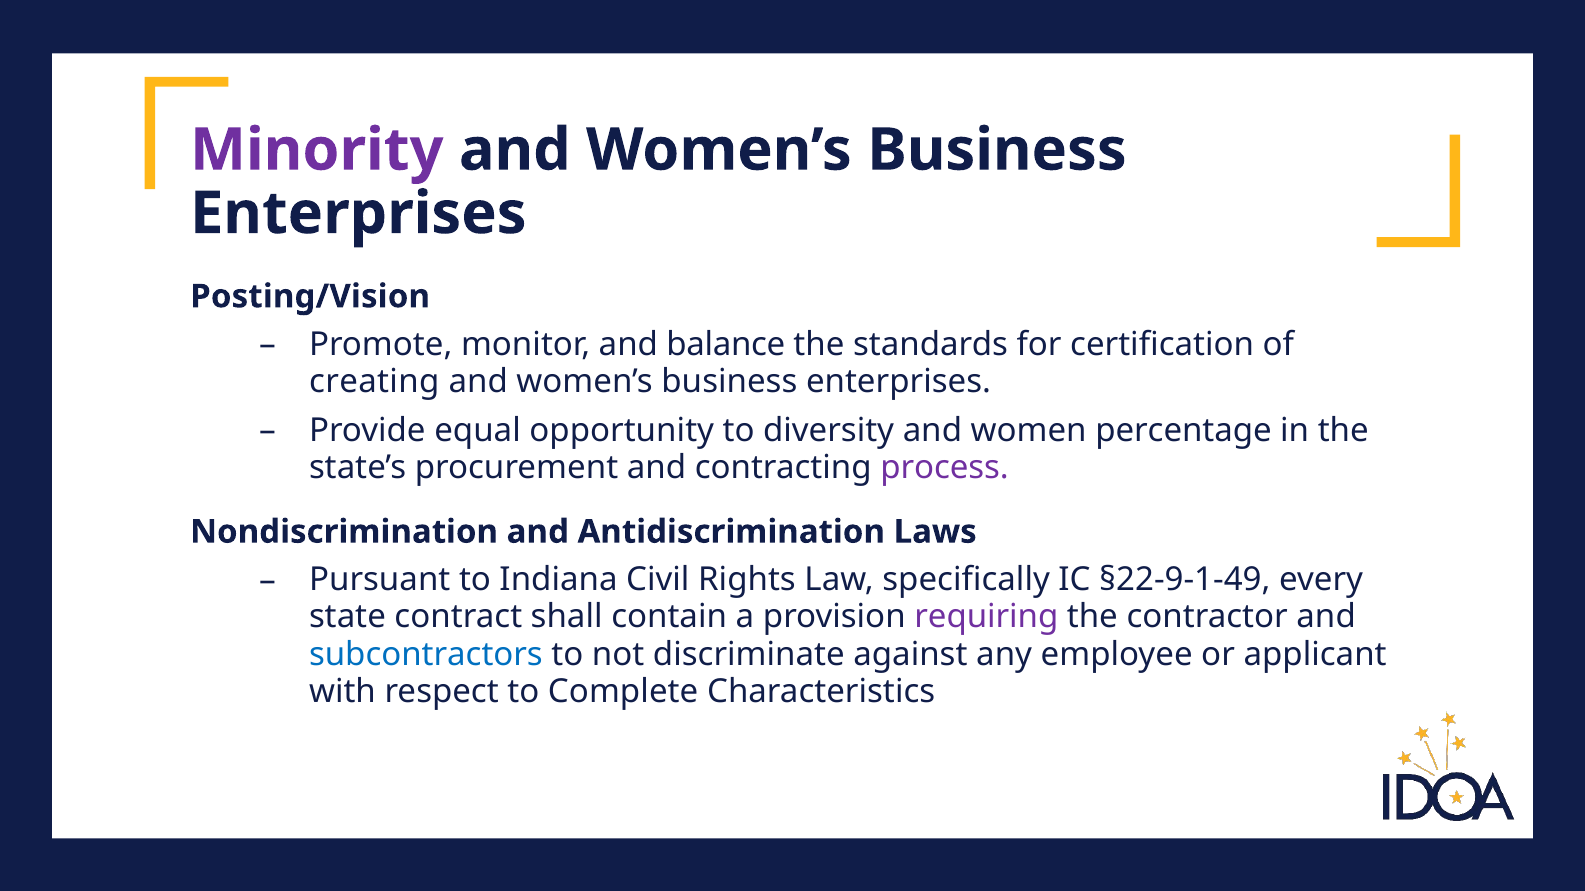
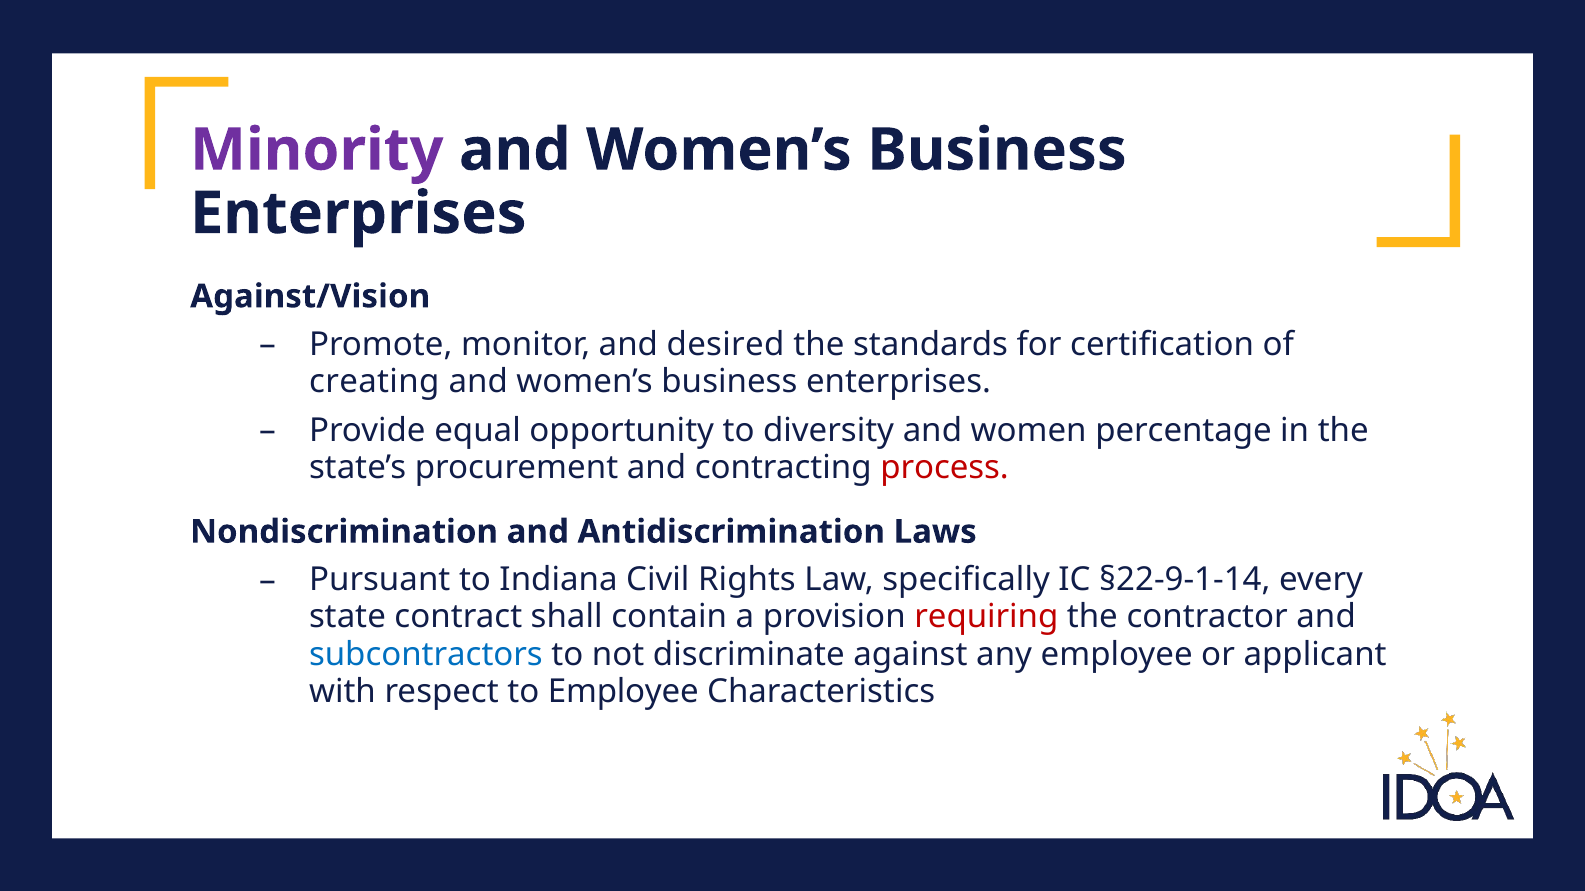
Posting/Vision: Posting/Vision -> Against/Vision
balance: balance -> desired
process colour: purple -> red
§22-9-1-49: §22-9-1-49 -> §22-9-1-14
requiring colour: purple -> red
to Complete: Complete -> Employee
